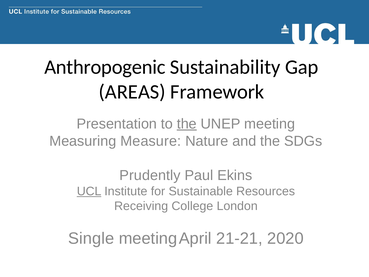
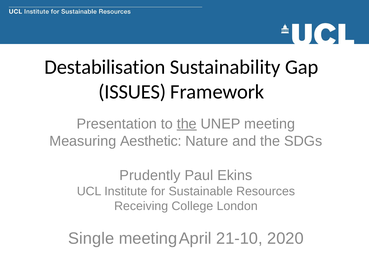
Anthropogenic: Anthropogenic -> Destabilisation
AREAS: AREAS -> ISSUES
Measure: Measure -> Aesthetic
UCL underline: present -> none
21-21: 21-21 -> 21-10
